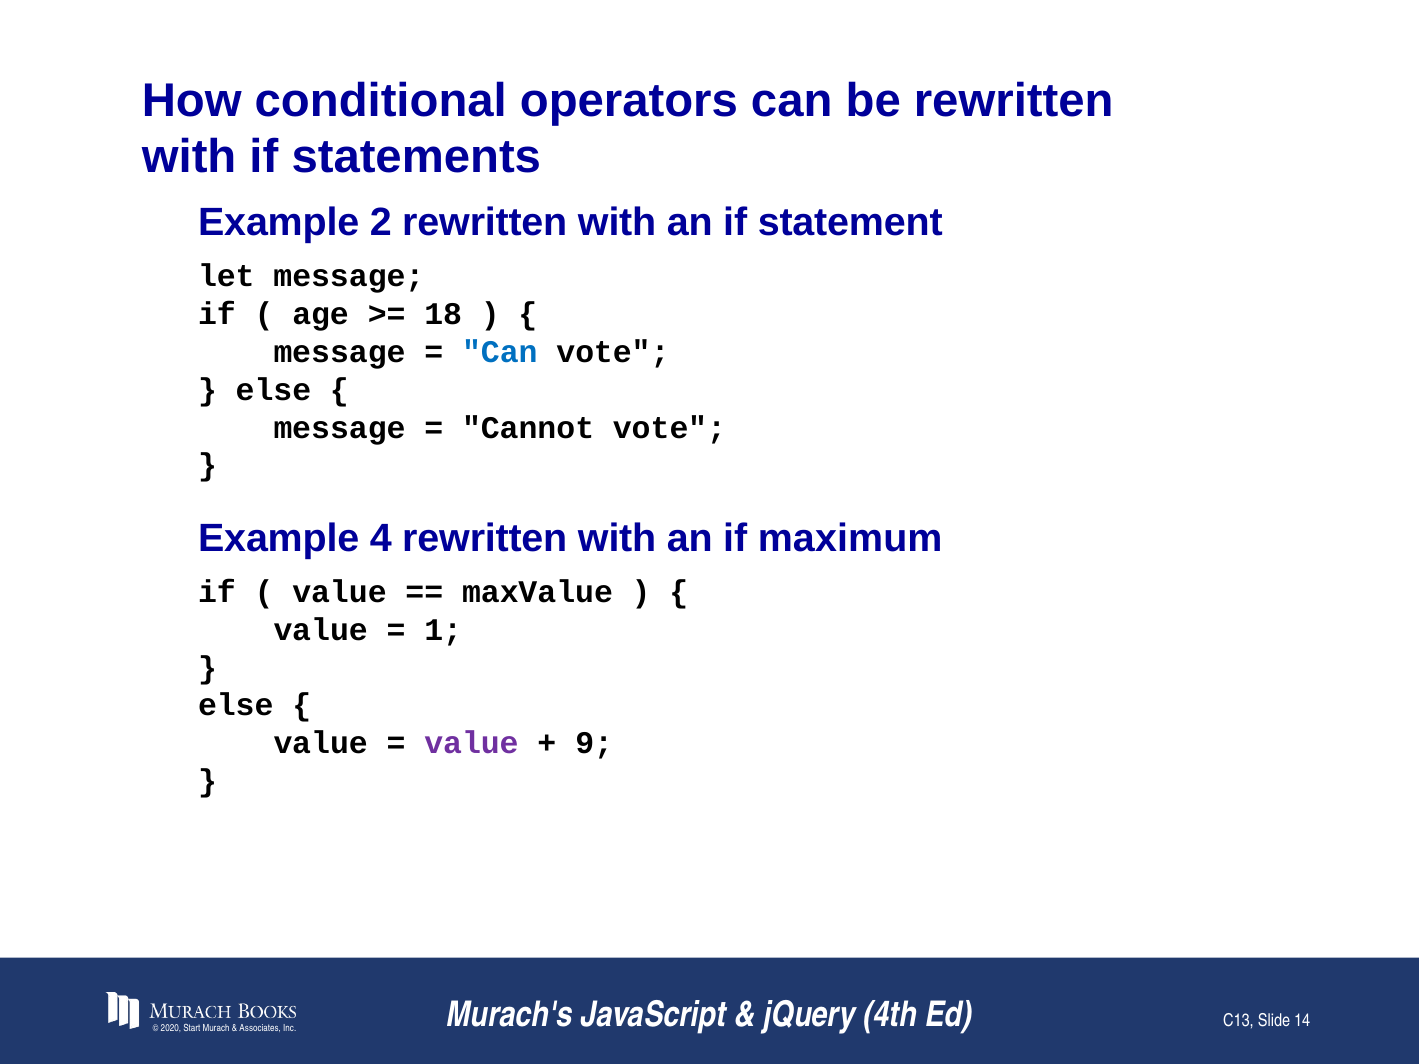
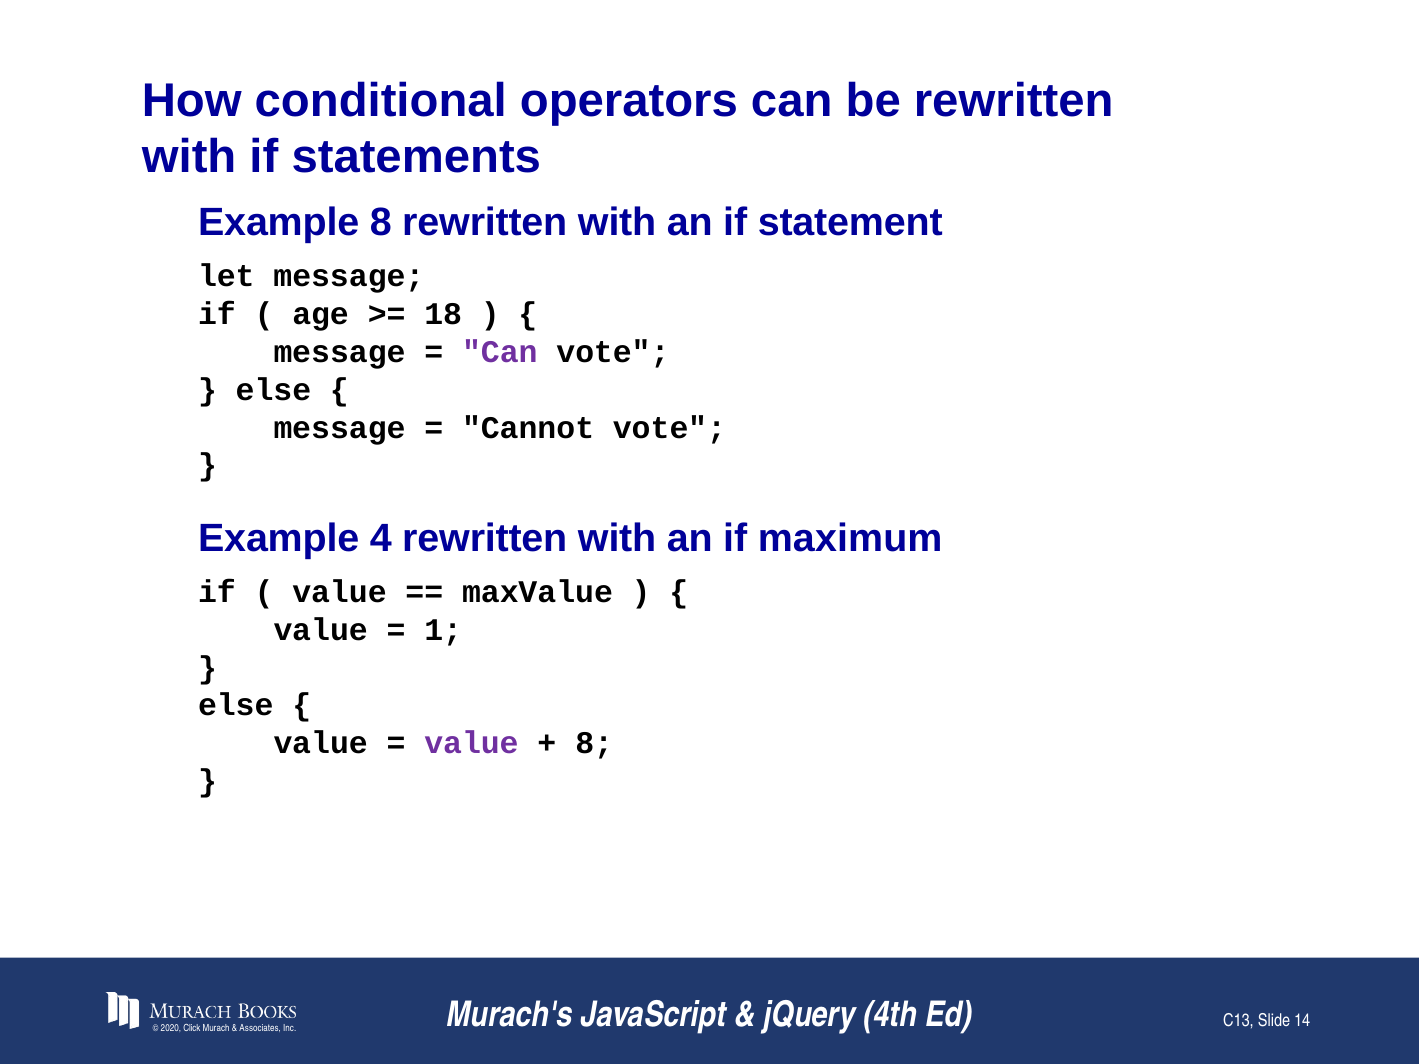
Example 2: 2 -> 8
Can at (500, 352) colour: blue -> purple
9 at (594, 744): 9 -> 8
Start: Start -> Click
